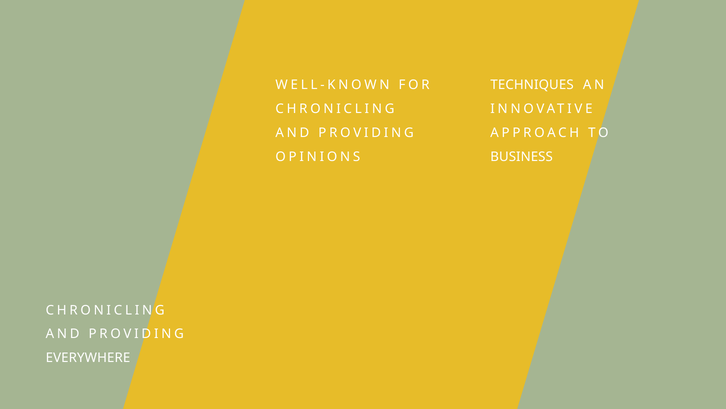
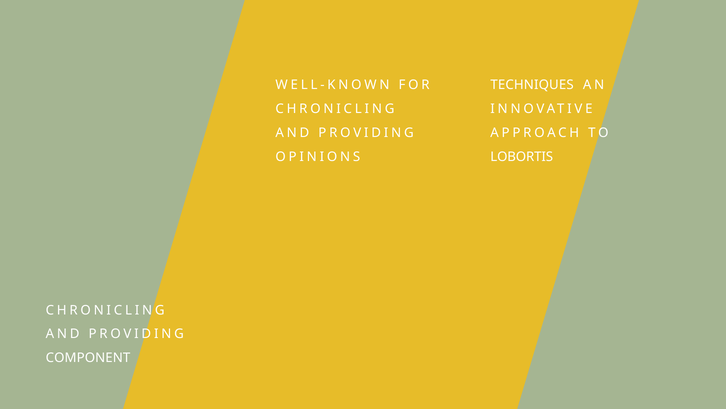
BUSINESS: BUSINESS -> LOBORTIS
EVERYWHERE: EVERYWHERE -> COMPONENT
